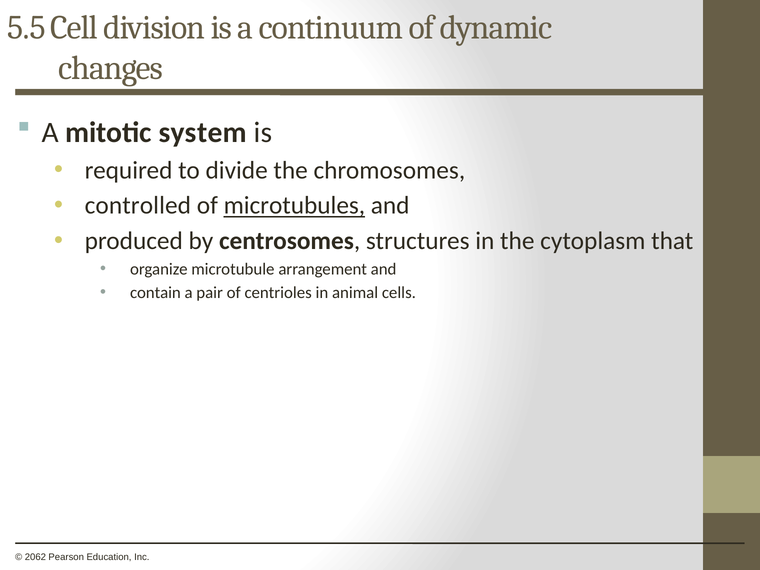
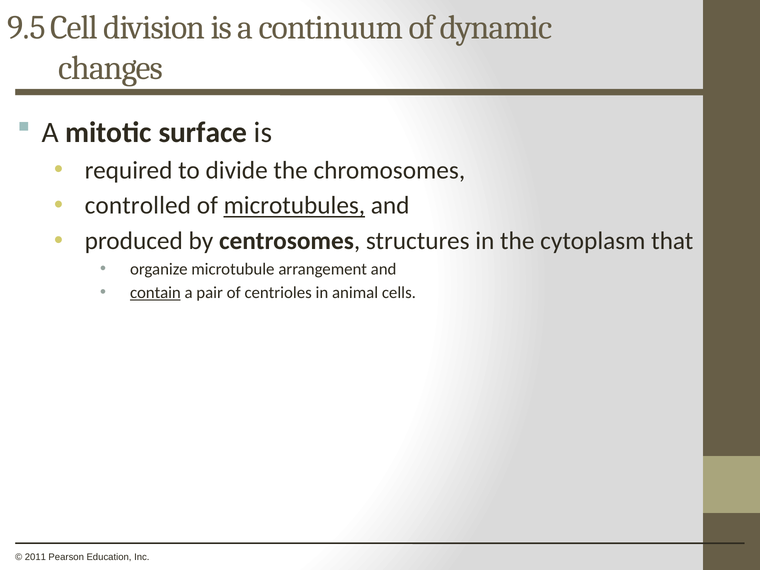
5.5: 5.5 -> 9.5
system: system -> surface
contain underline: none -> present
2062: 2062 -> 2011
